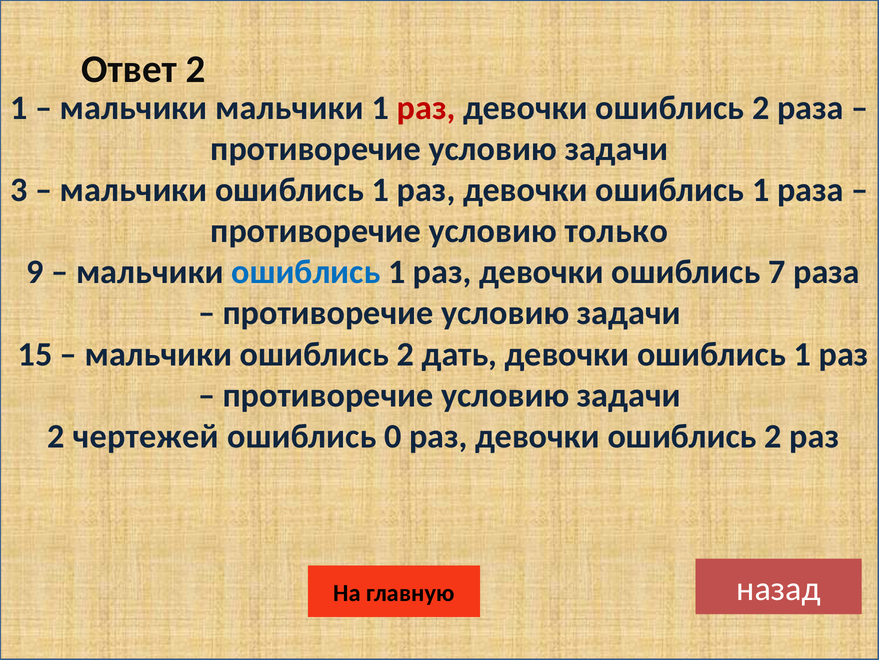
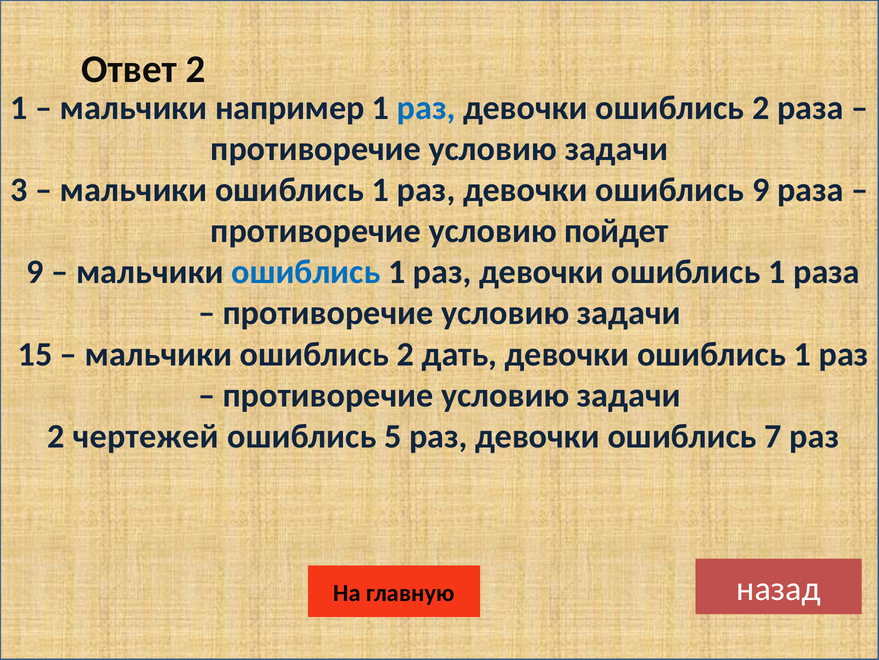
мальчики мальчики: мальчики -> например
раз at (426, 108) colour: red -> blue
раз девочки ошиблись 1: 1 -> 9
только: только -> пойдет
раз девочки ошиблись 7: 7 -> 1
0: 0 -> 5
2 at (773, 436): 2 -> 7
